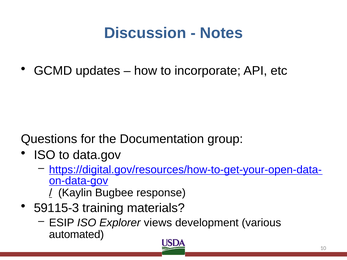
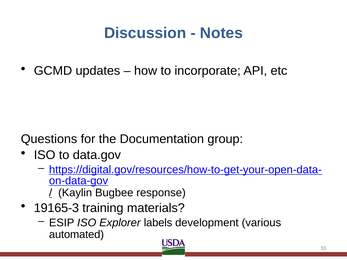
59115-3: 59115-3 -> 19165-3
views: views -> labels
